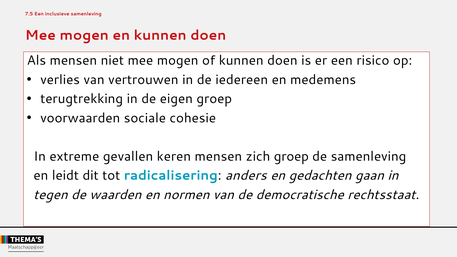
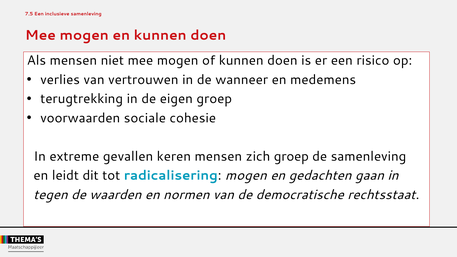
iedereen: iedereen -> wanneer
radicalisering anders: anders -> mogen
